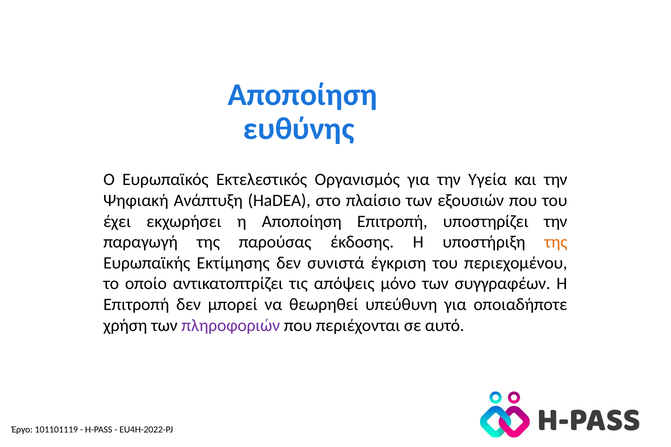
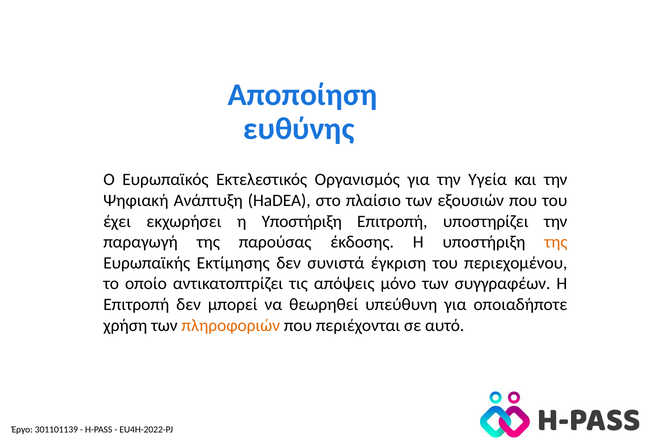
εκχωρήσει η Αποποίηση: Αποποίηση -> Υποστήριξη
πληροφοριών colour: purple -> orange
101101119: 101101119 -> 301101139
